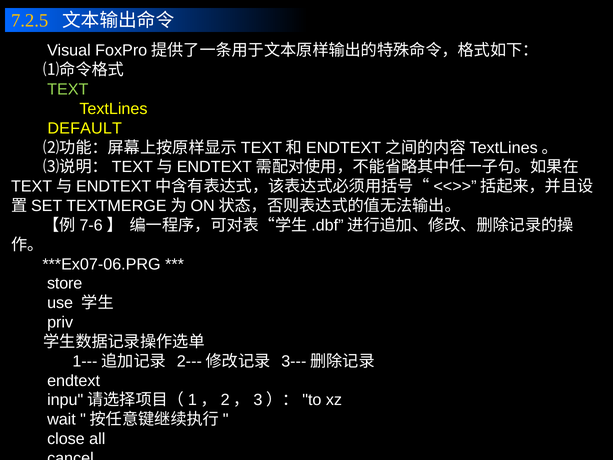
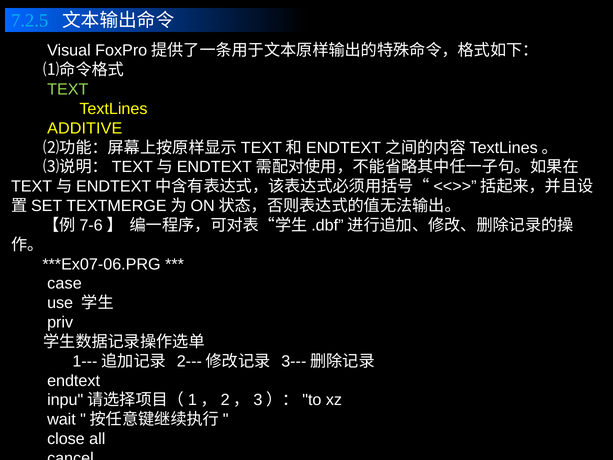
7.2.5 colour: yellow -> light blue
DEFAULT: DEFAULT -> ADDITIVE
store: store -> case
